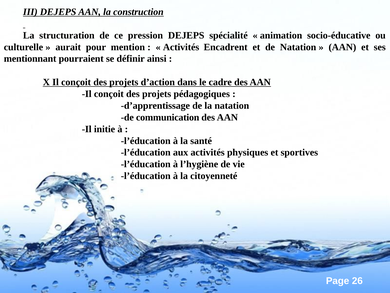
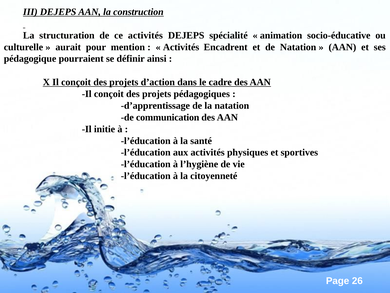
ce pression: pression -> activités
mentionnant: mentionnant -> pédagogique
